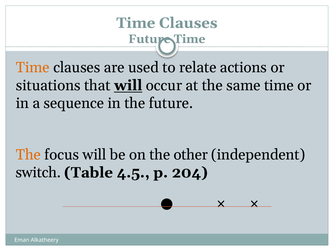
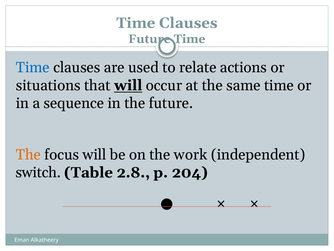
Time at (33, 67) colour: orange -> blue
other: other -> work
4.5: 4.5 -> 2.8
